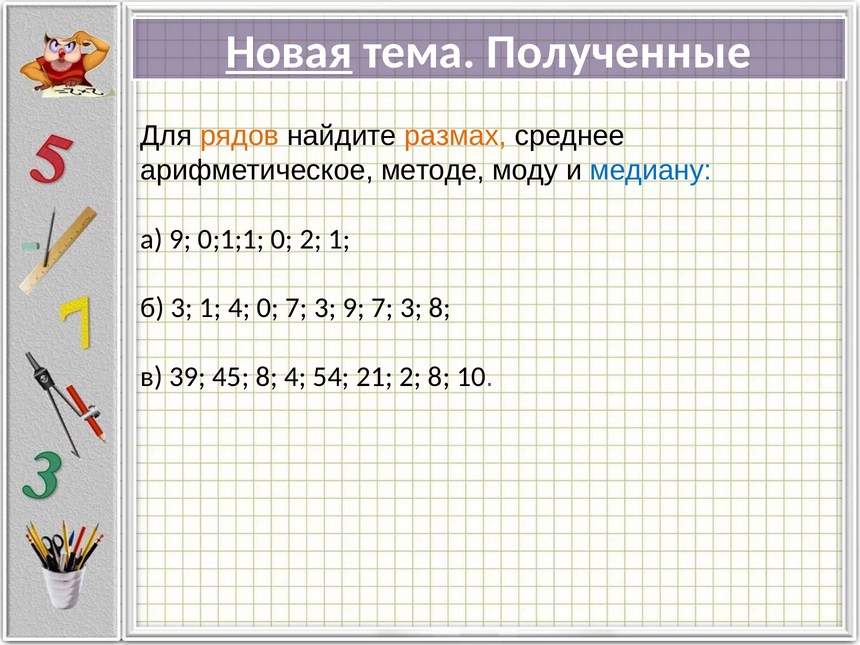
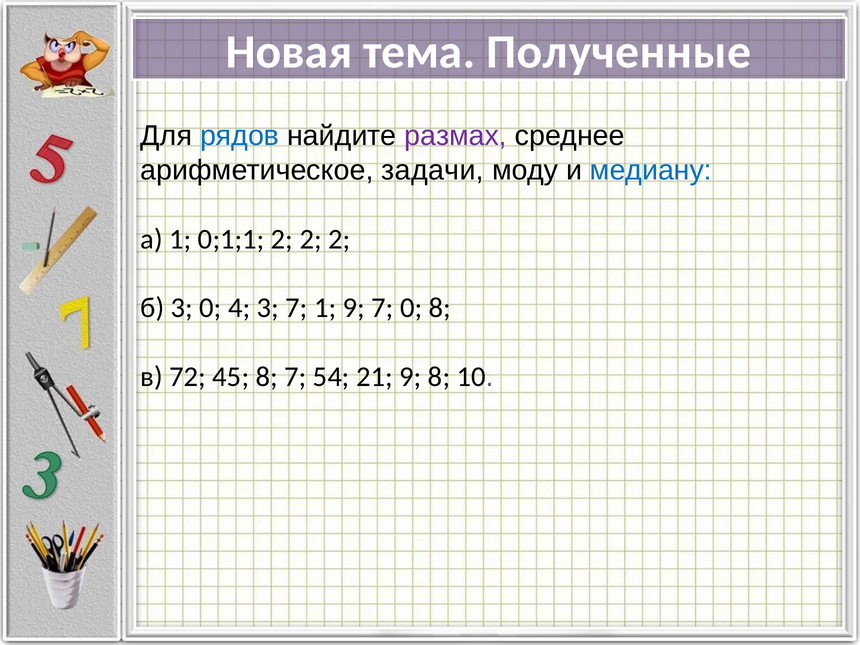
Новая underline: present -> none
рядов colour: orange -> blue
размах colour: orange -> purple
методе: методе -> задачи
а 9: 9 -> 1
0;1;1 0: 0 -> 2
1 at (339, 239): 1 -> 2
3 1: 1 -> 0
4 0: 0 -> 3
3 at (325, 308): 3 -> 1
9 7 3: 3 -> 0
39: 39 -> 72
8 4: 4 -> 7
21 2: 2 -> 9
